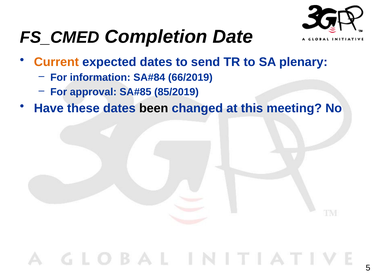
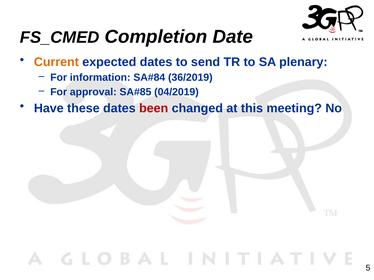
66/2019: 66/2019 -> 36/2019
85/2019: 85/2019 -> 04/2019
been colour: black -> red
